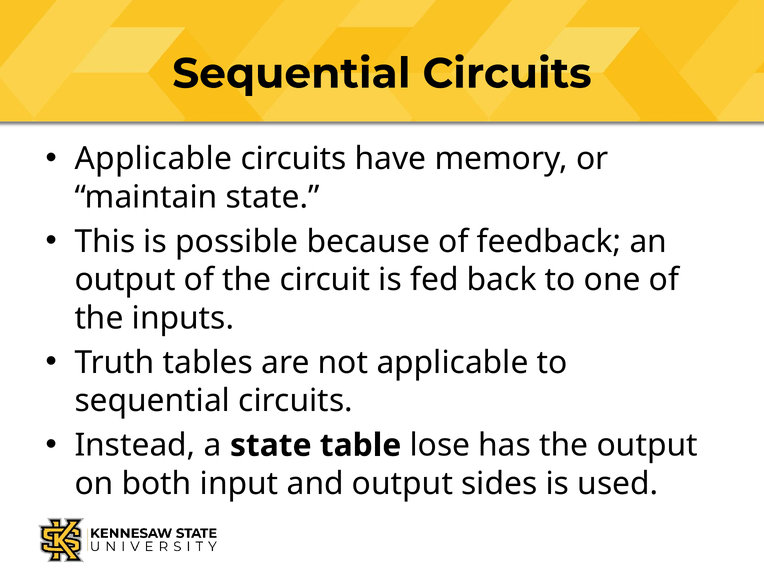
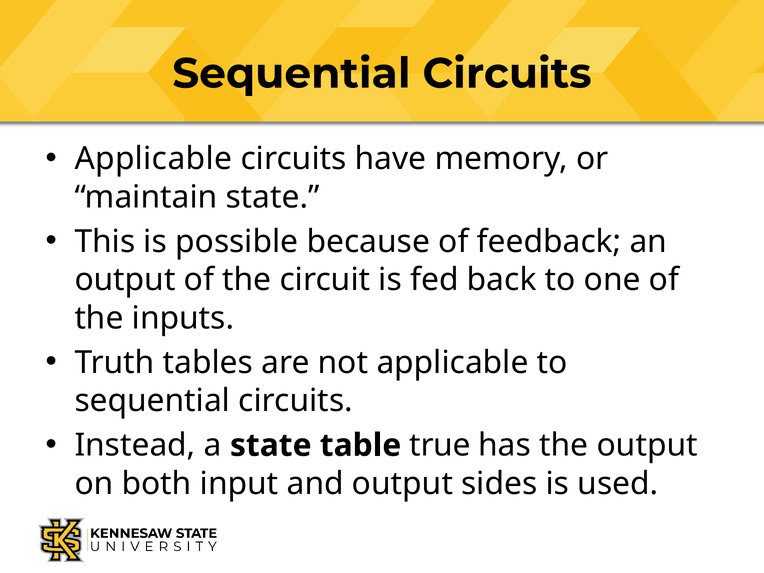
lose: lose -> true
